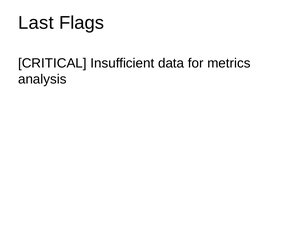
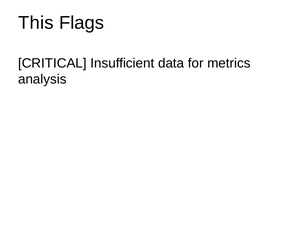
Last: Last -> This
